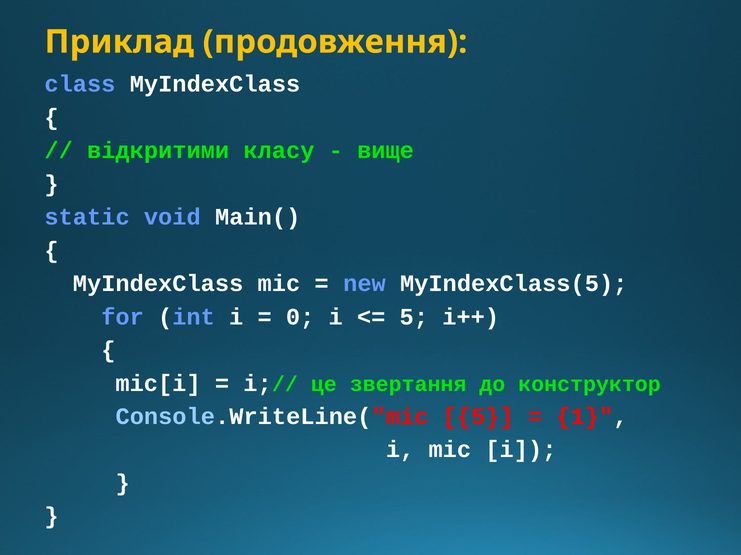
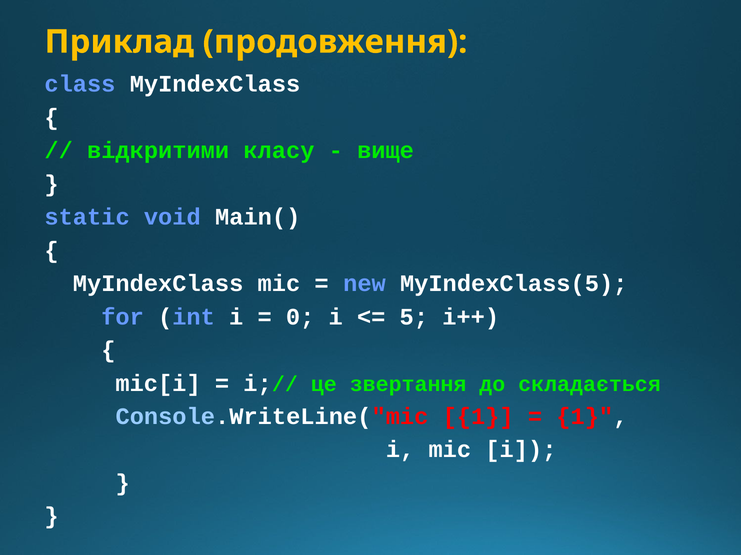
конструктор: конструктор -> складається
Console.WriteLine("mic 5: 5 -> 1
